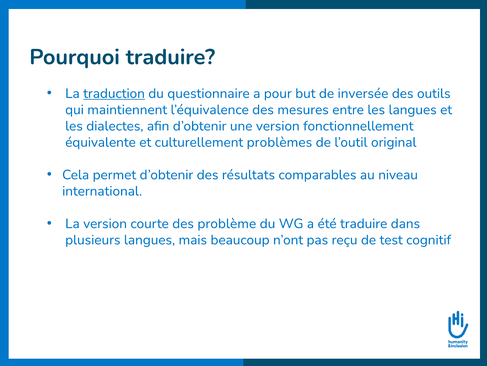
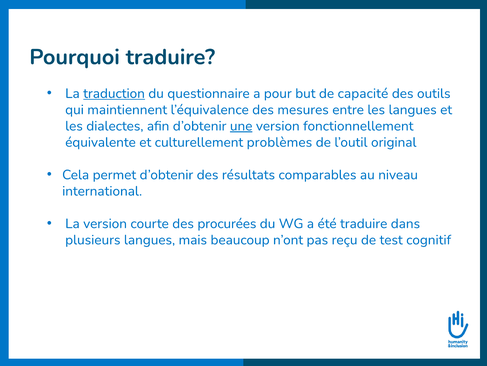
inversée: inversée -> capacité
une underline: none -> present
problème: problème -> procurées
